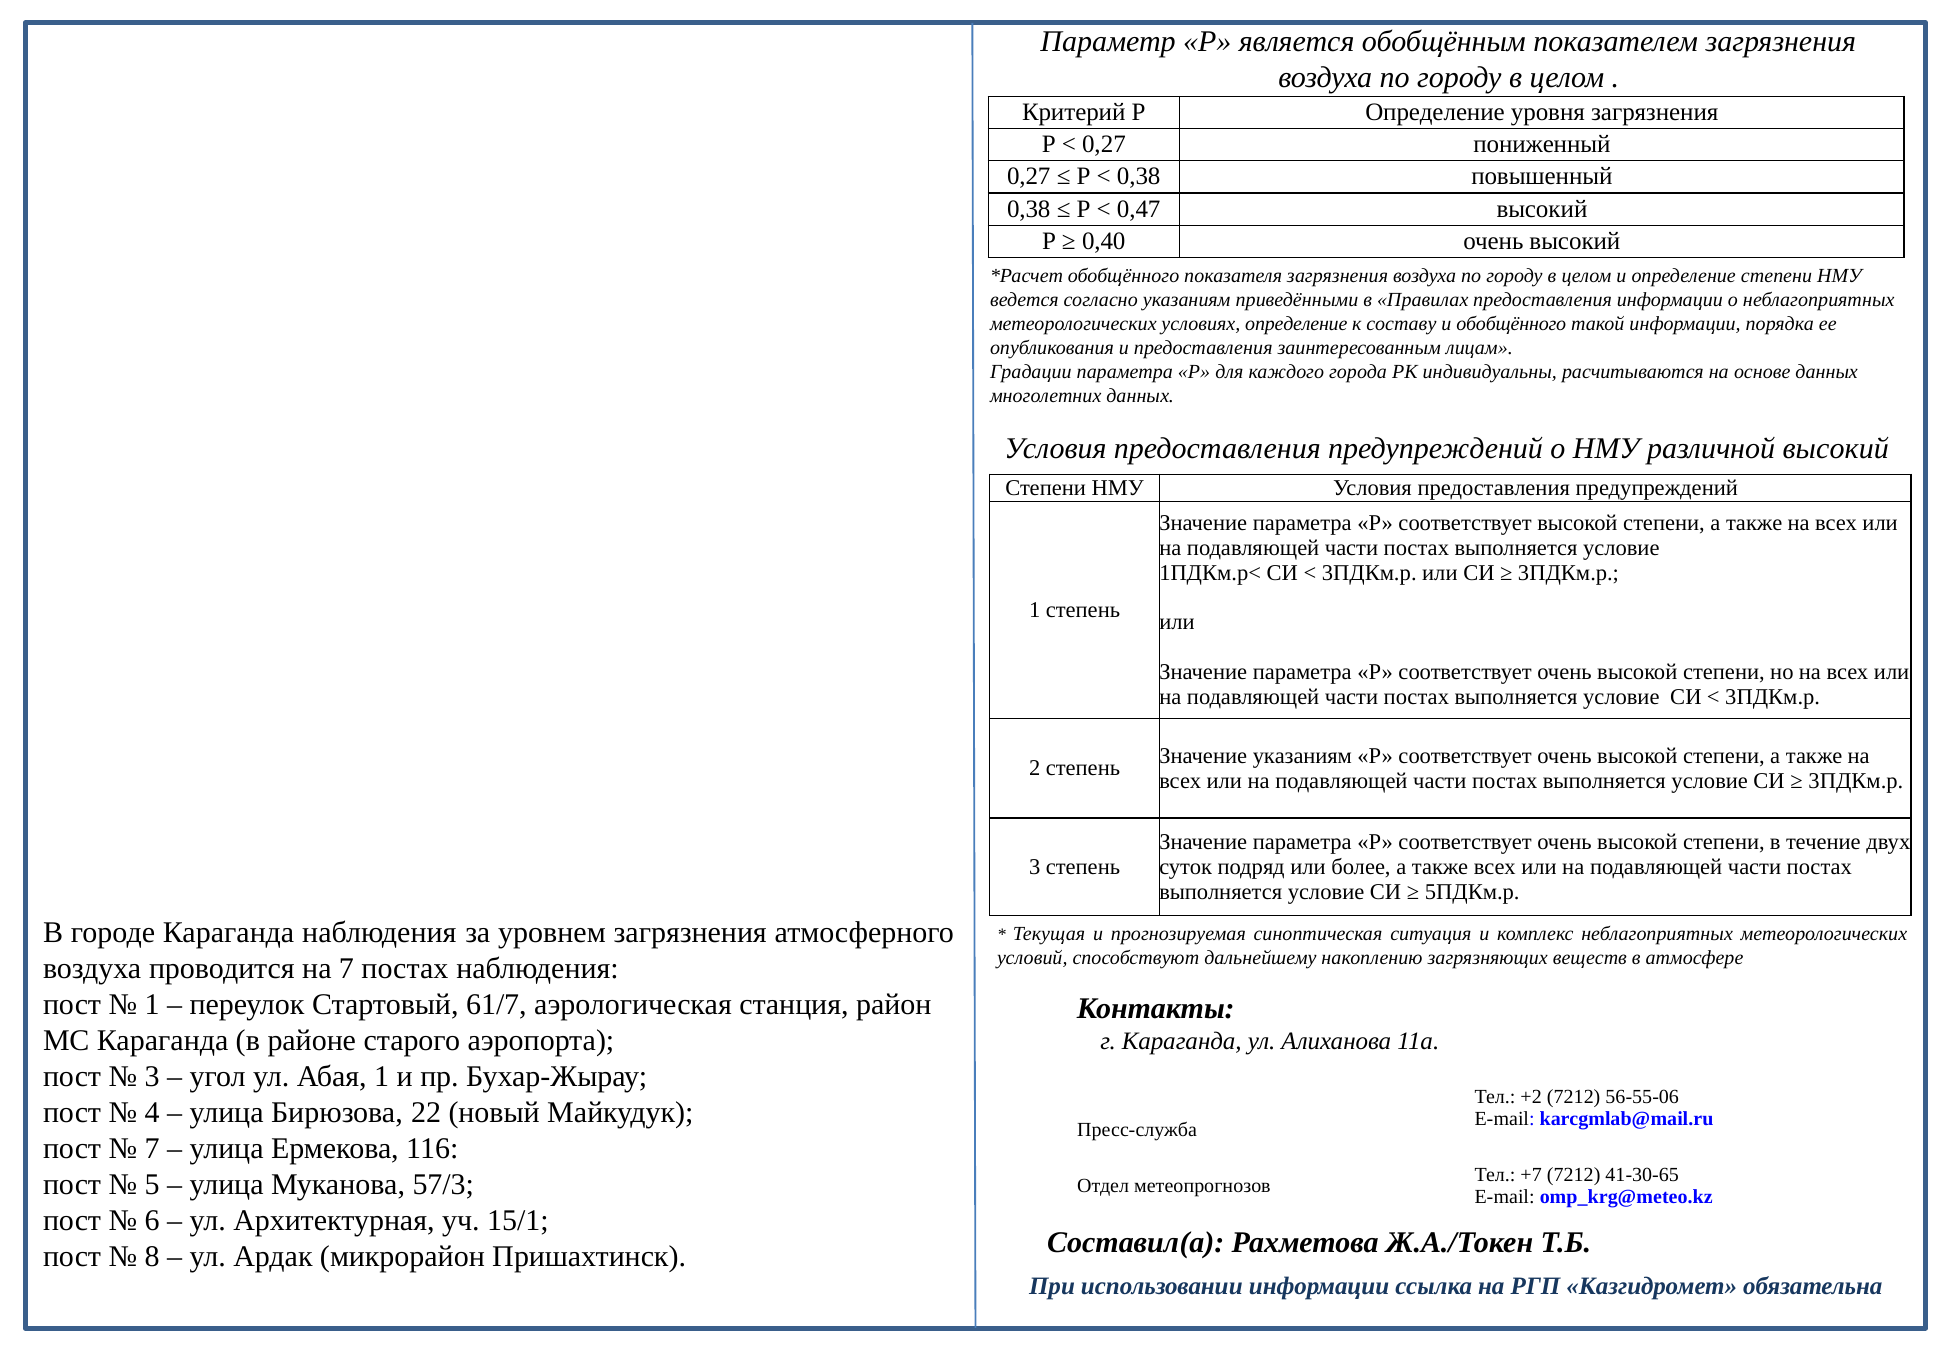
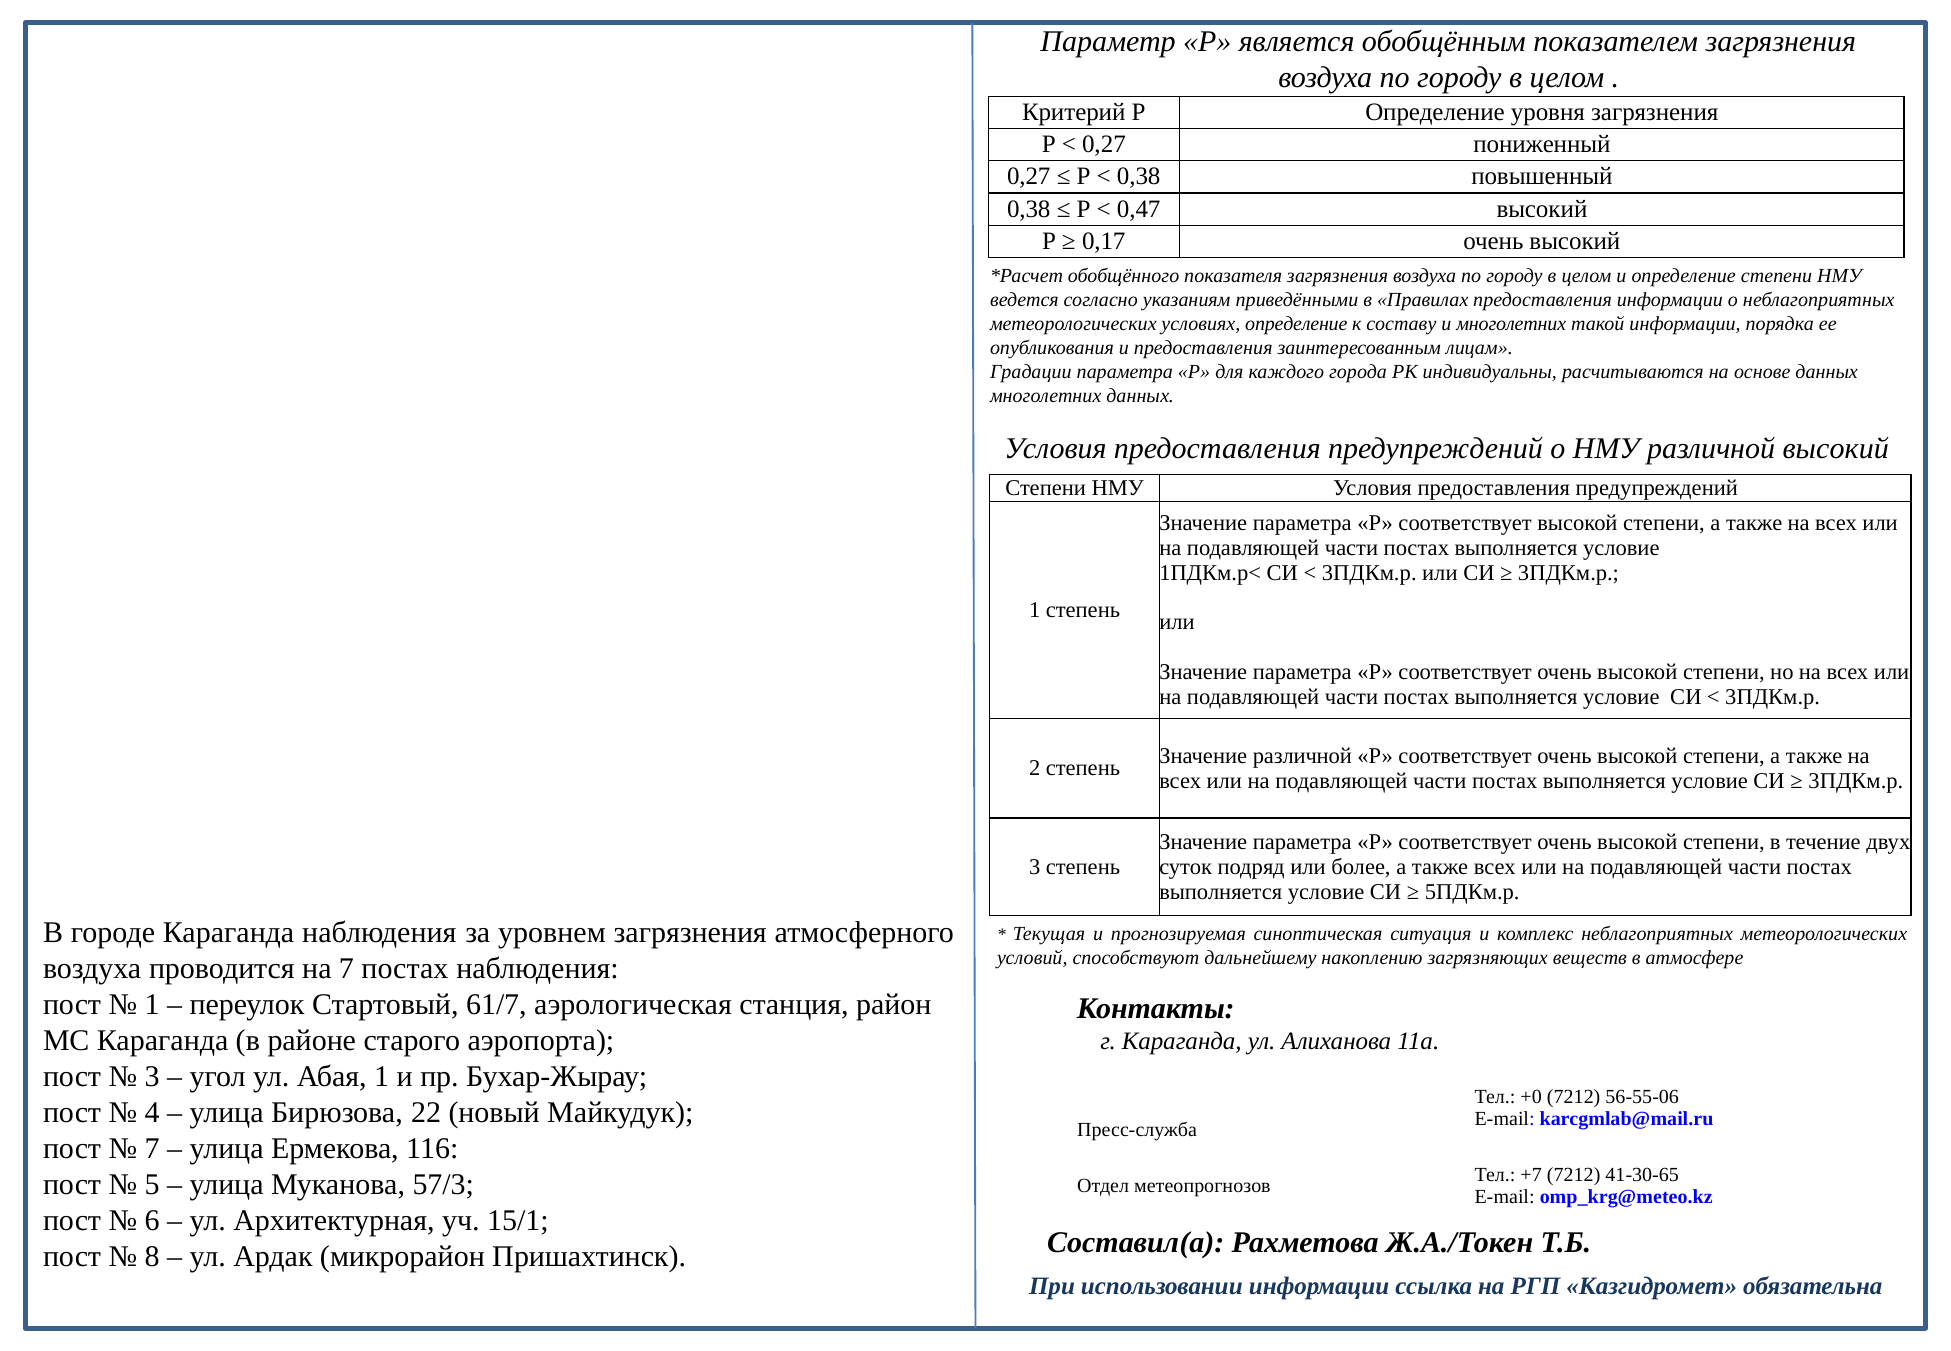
0,40: 0,40 -> 0,17
и обобщённого: обобщённого -> многолетних
Значение указаниям: указаниям -> различной
+2: +2 -> +0
